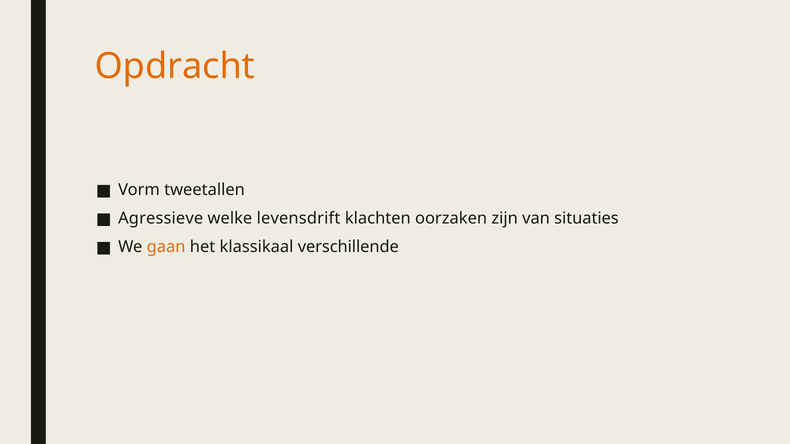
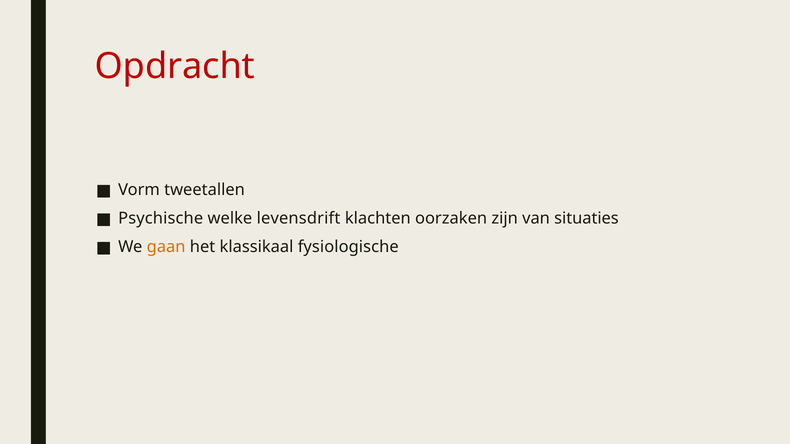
Opdracht colour: orange -> red
Agressieve: Agressieve -> Psychische
verschillende: verschillende -> fysiologische
